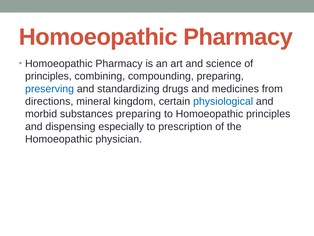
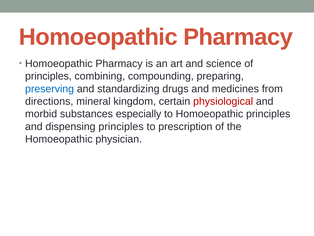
physiological colour: blue -> red
substances preparing: preparing -> especially
dispensing especially: especially -> principles
